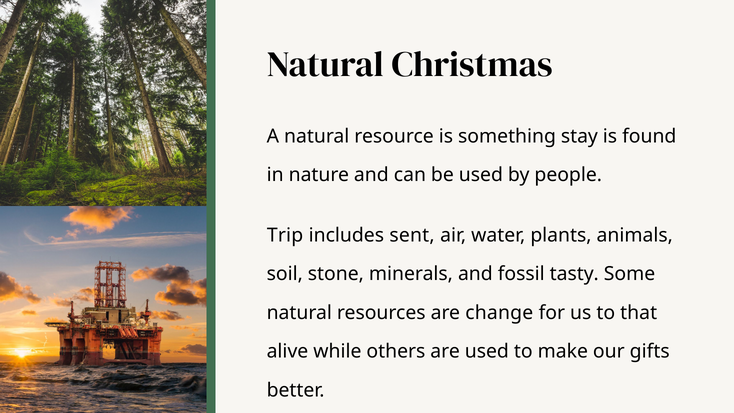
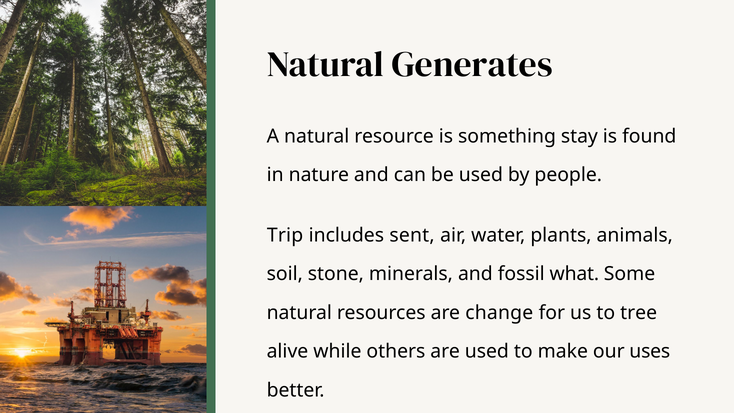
Christmas: Christmas -> Generates
tasty: tasty -> what
that: that -> tree
gifts: gifts -> uses
